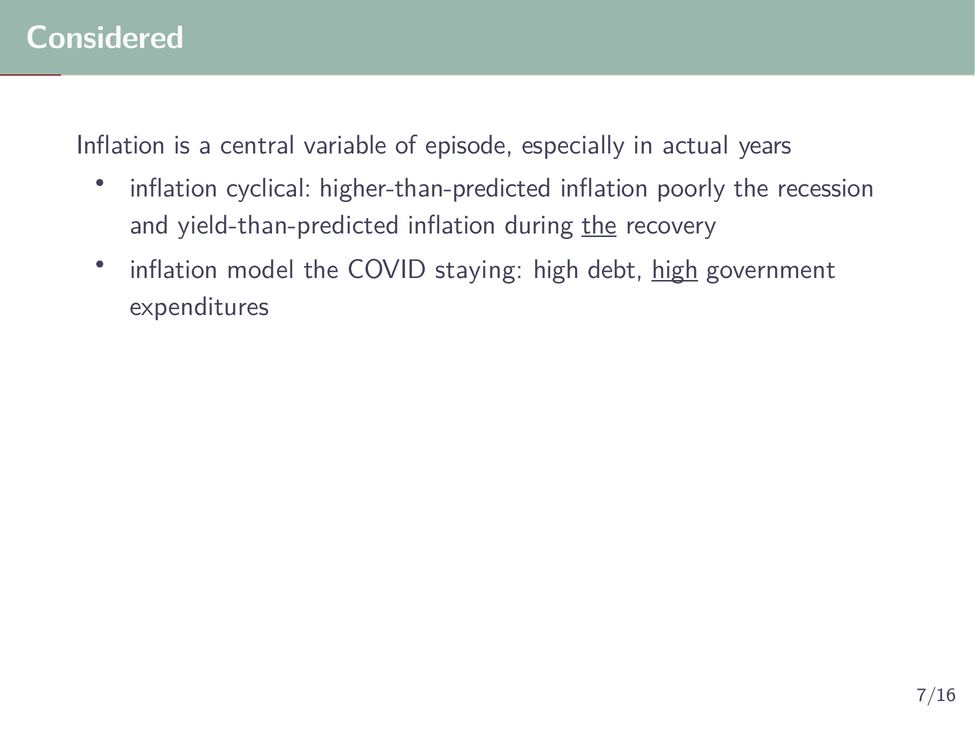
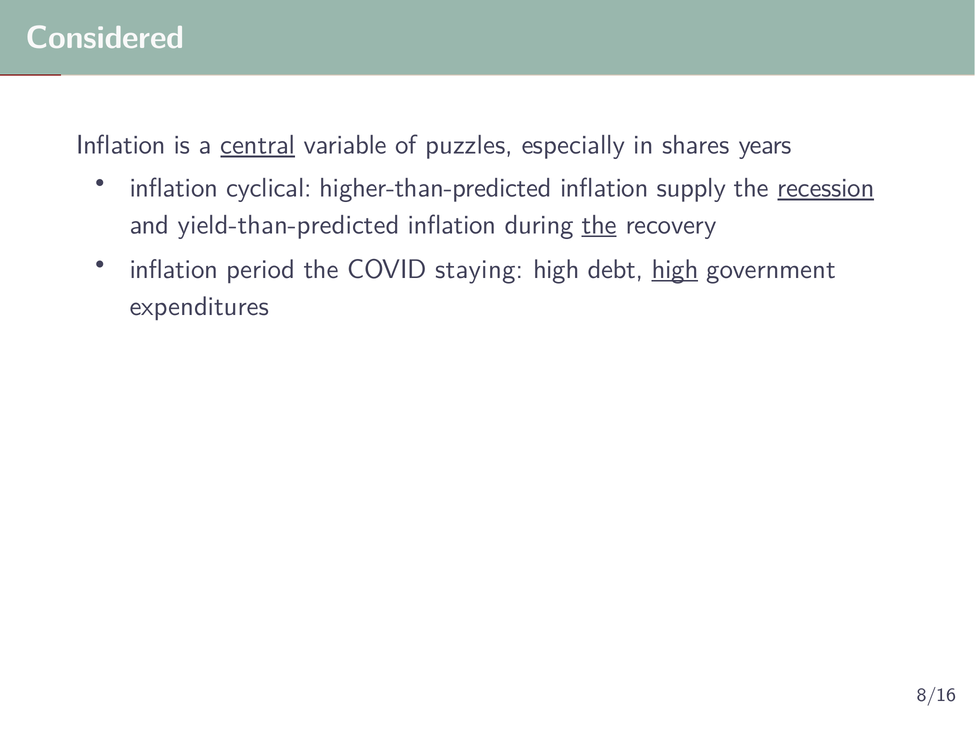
central underline: none -> present
episode: episode -> puzzles
actual: actual -> shares
poorly: poorly -> supply
recession underline: none -> present
model: model -> period
7/16: 7/16 -> 8/16
